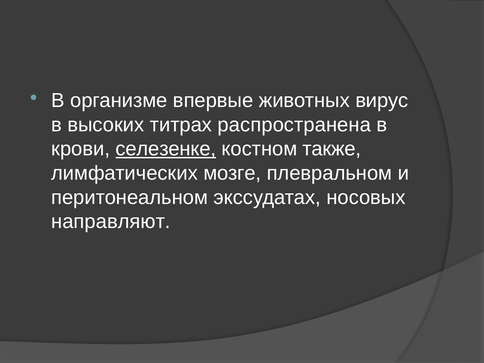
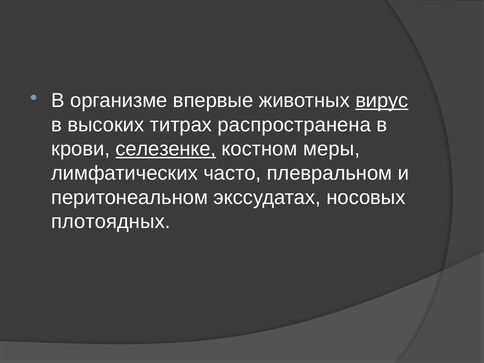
вирус underline: none -> present
также: также -> меры
мозге: мозге -> часто
направляют: направляют -> плотоядных
